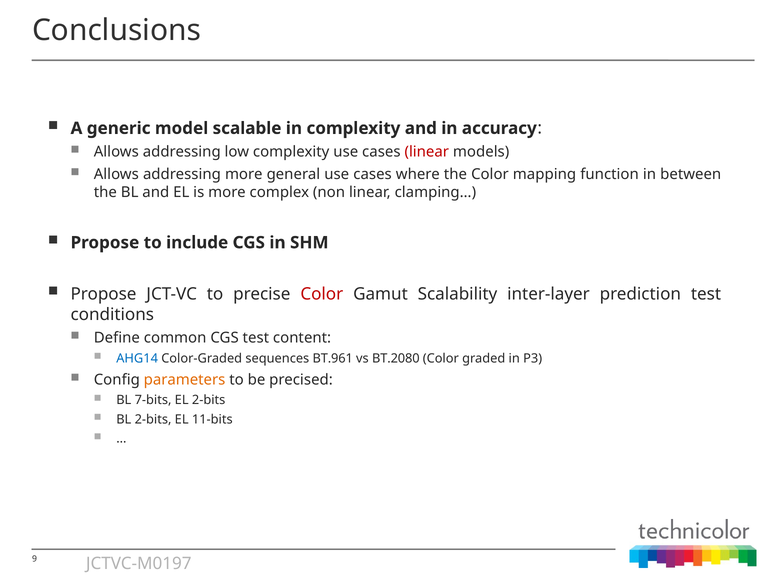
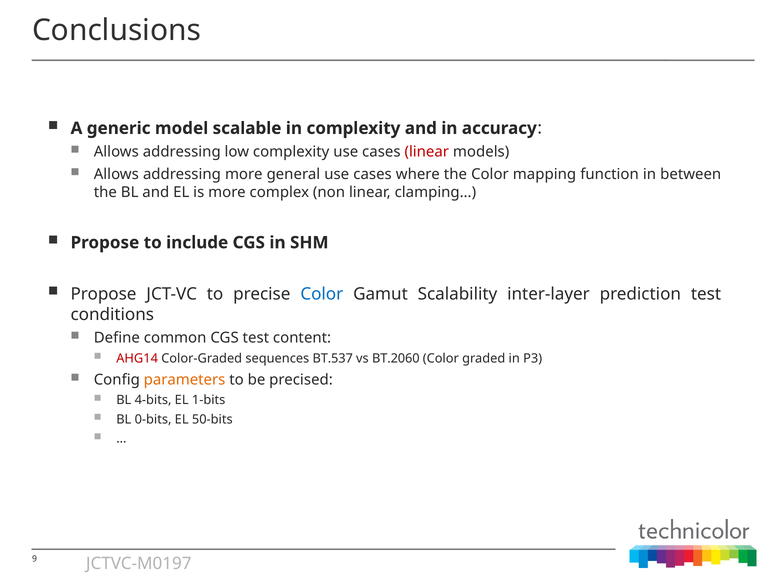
Color at (322, 294) colour: red -> blue
AHG14 colour: blue -> red
BT.961: BT.961 -> BT.537
BT.2080: BT.2080 -> BT.2060
7-bits: 7-bits -> 4-bits
EL 2-bits: 2-bits -> 1-bits
BL 2-bits: 2-bits -> 0-bits
11-bits: 11-bits -> 50-bits
